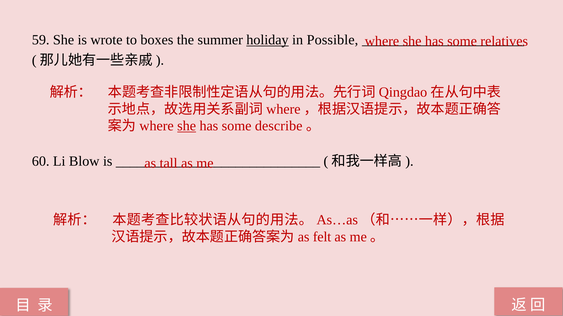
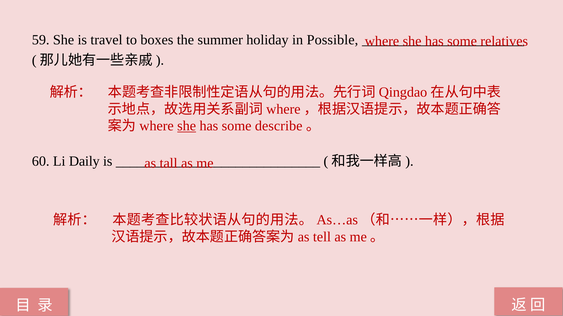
wrote: wrote -> travel
holiday underline: present -> none
Blow: Blow -> Daily
felt: felt -> tell
